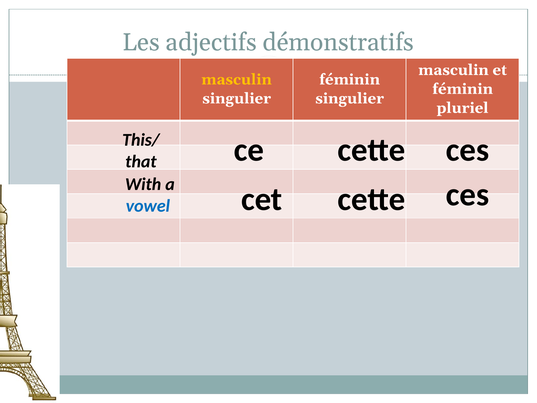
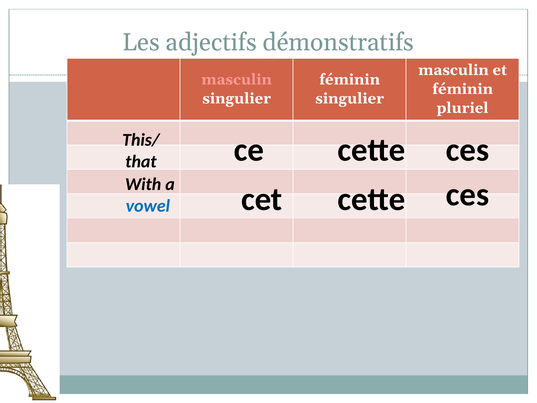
masculin at (237, 79) colour: yellow -> pink
